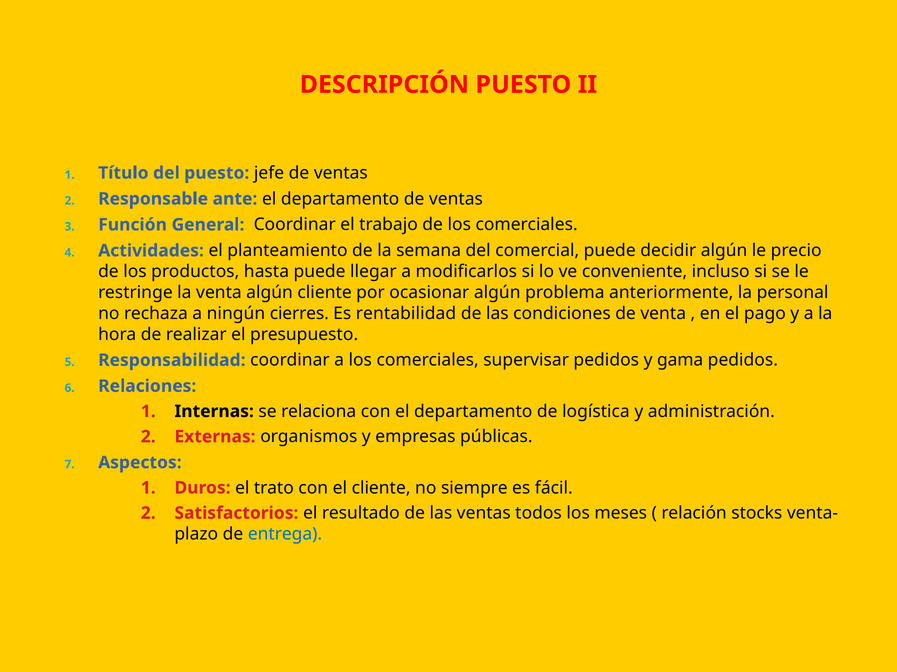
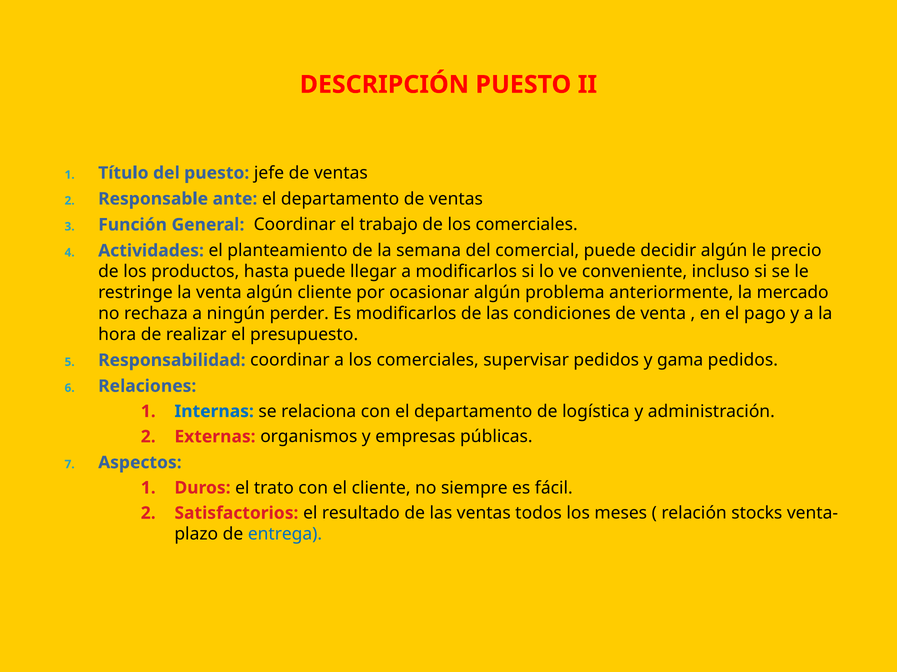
personal: personal -> mercado
cierres: cierres -> perder
Es rentabilidad: rentabilidad -> modificarlos
Internas colour: black -> blue
